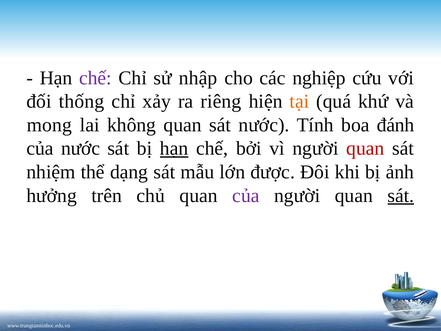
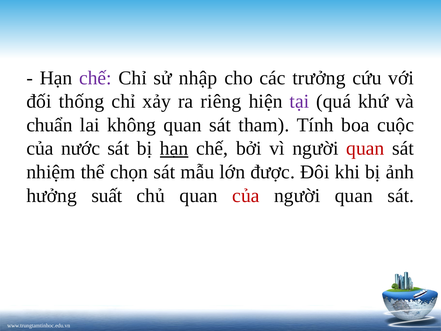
nghiệp: nghiệp -> trưởng
tại colour: orange -> purple
mong: mong -> chuẩn
sát nước: nước -> tham
đánh: đánh -> cuộc
dạng: dạng -> chọn
trên: trên -> suất
của at (246, 195) colour: purple -> red
sát at (401, 195) underline: present -> none
